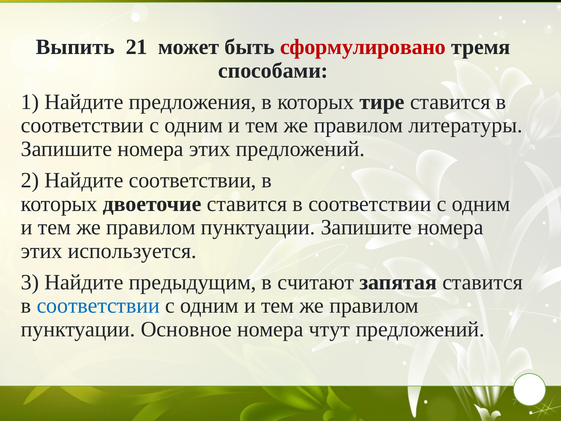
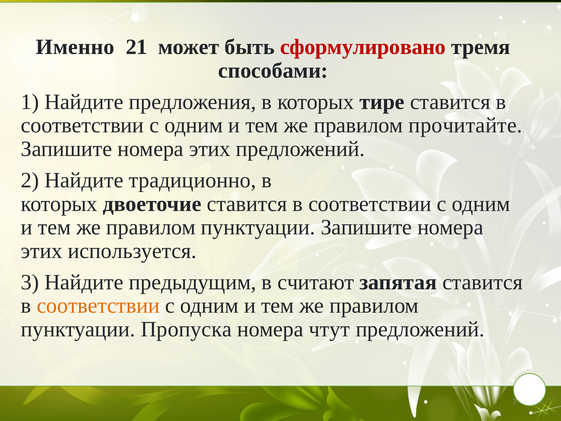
Выпить: Выпить -> Именно
литературы: литературы -> прочитайте
Найдите соответствии: соответствии -> традиционно
соответствии at (98, 306) colour: blue -> orange
Основное: Основное -> Пропуска
